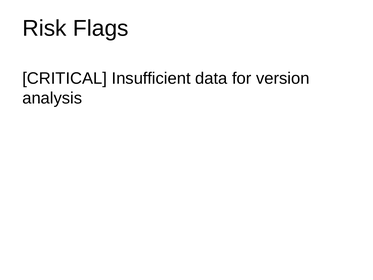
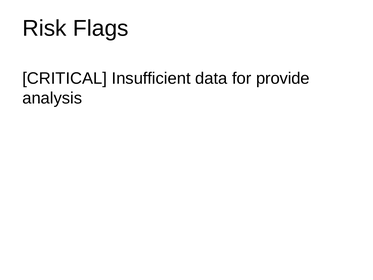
version: version -> provide
